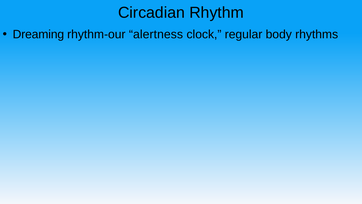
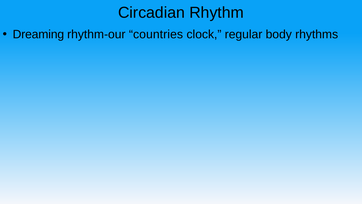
alertness: alertness -> countries
